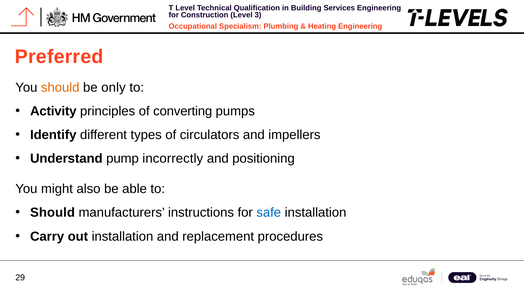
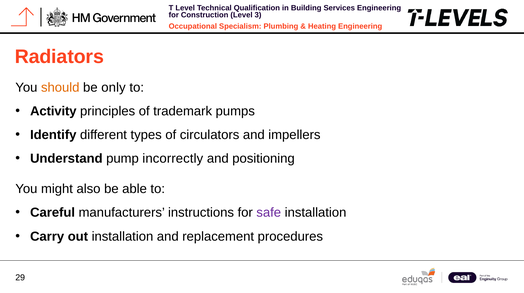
Preferred: Preferred -> Radiators
converting: converting -> trademark
Should at (52, 213): Should -> Careful
safe colour: blue -> purple
